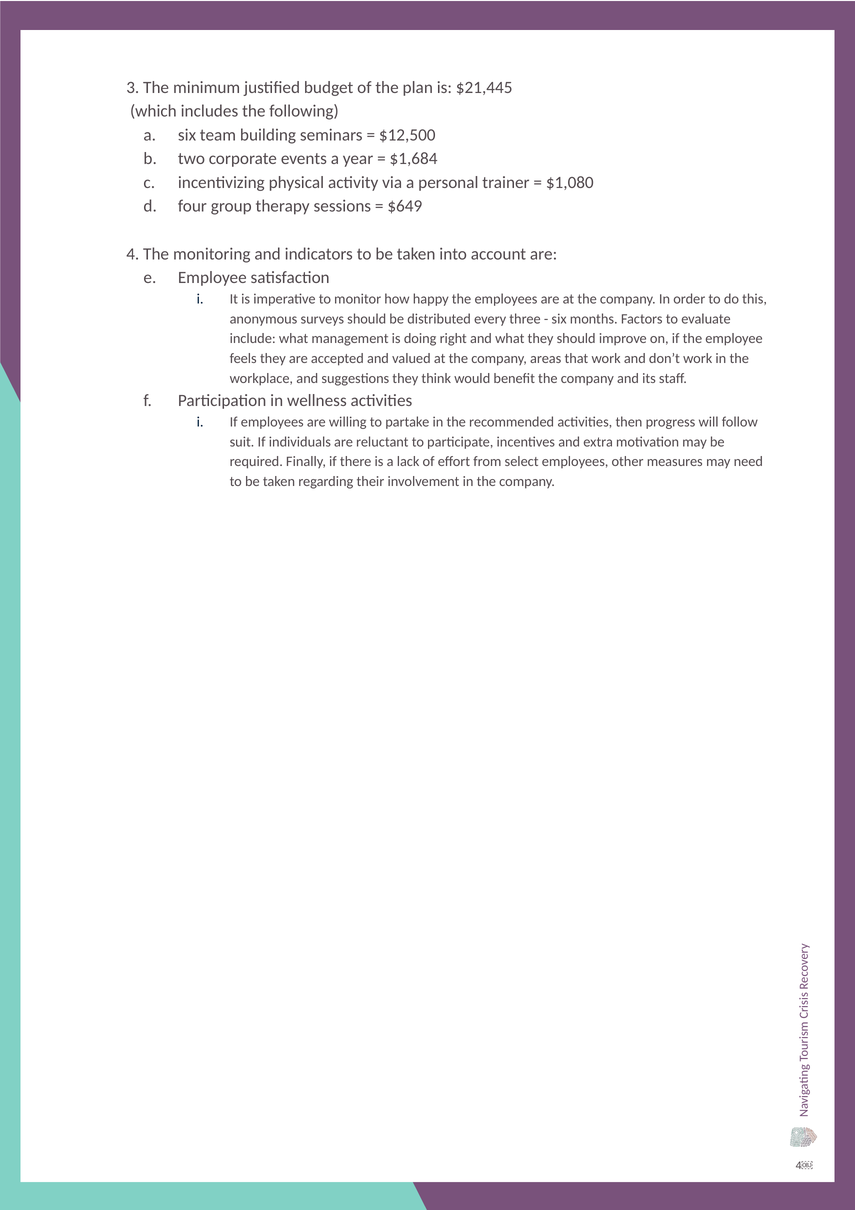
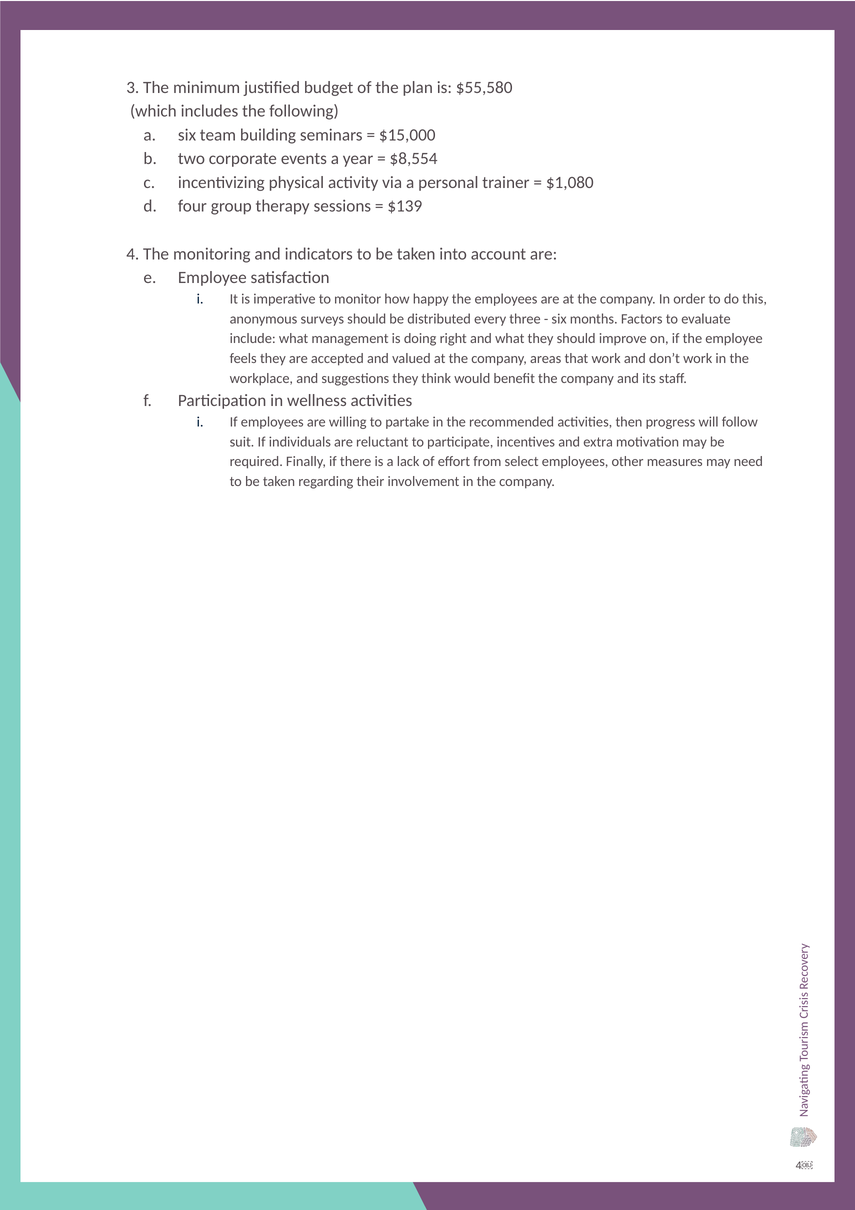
$21,445: $21,445 -> $55,580
$12,500: $12,500 -> $15,000
$1,684: $1,684 -> $8,554
$649: $649 -> $139
